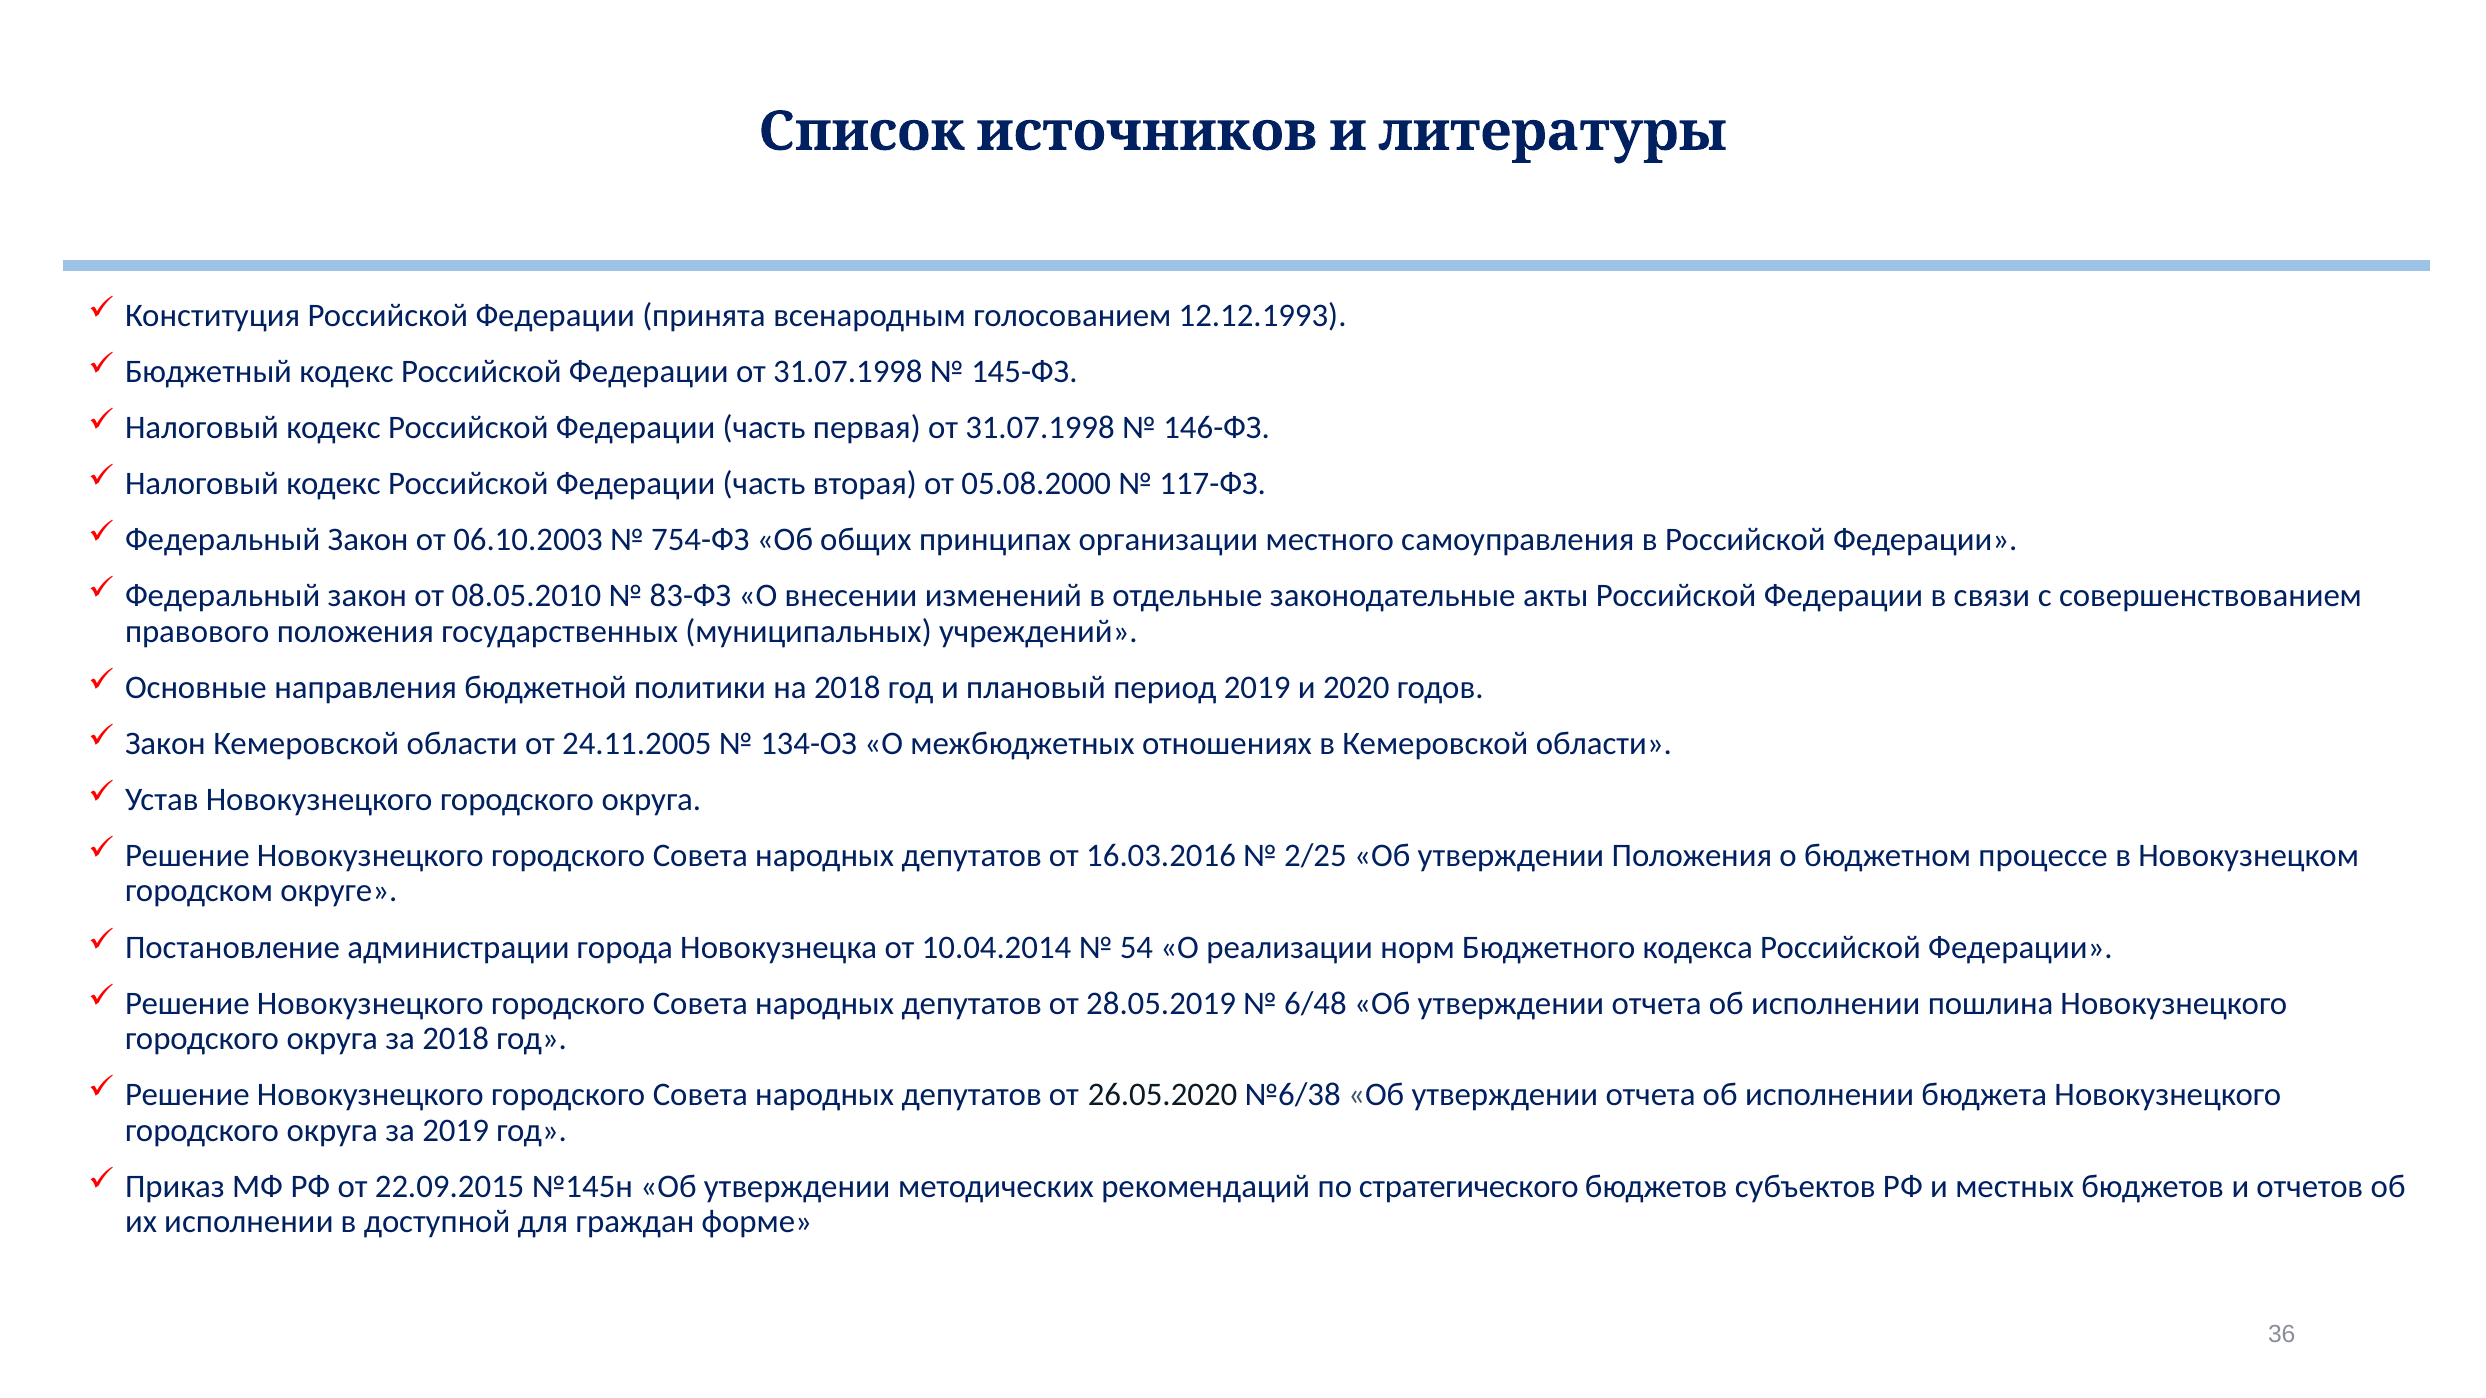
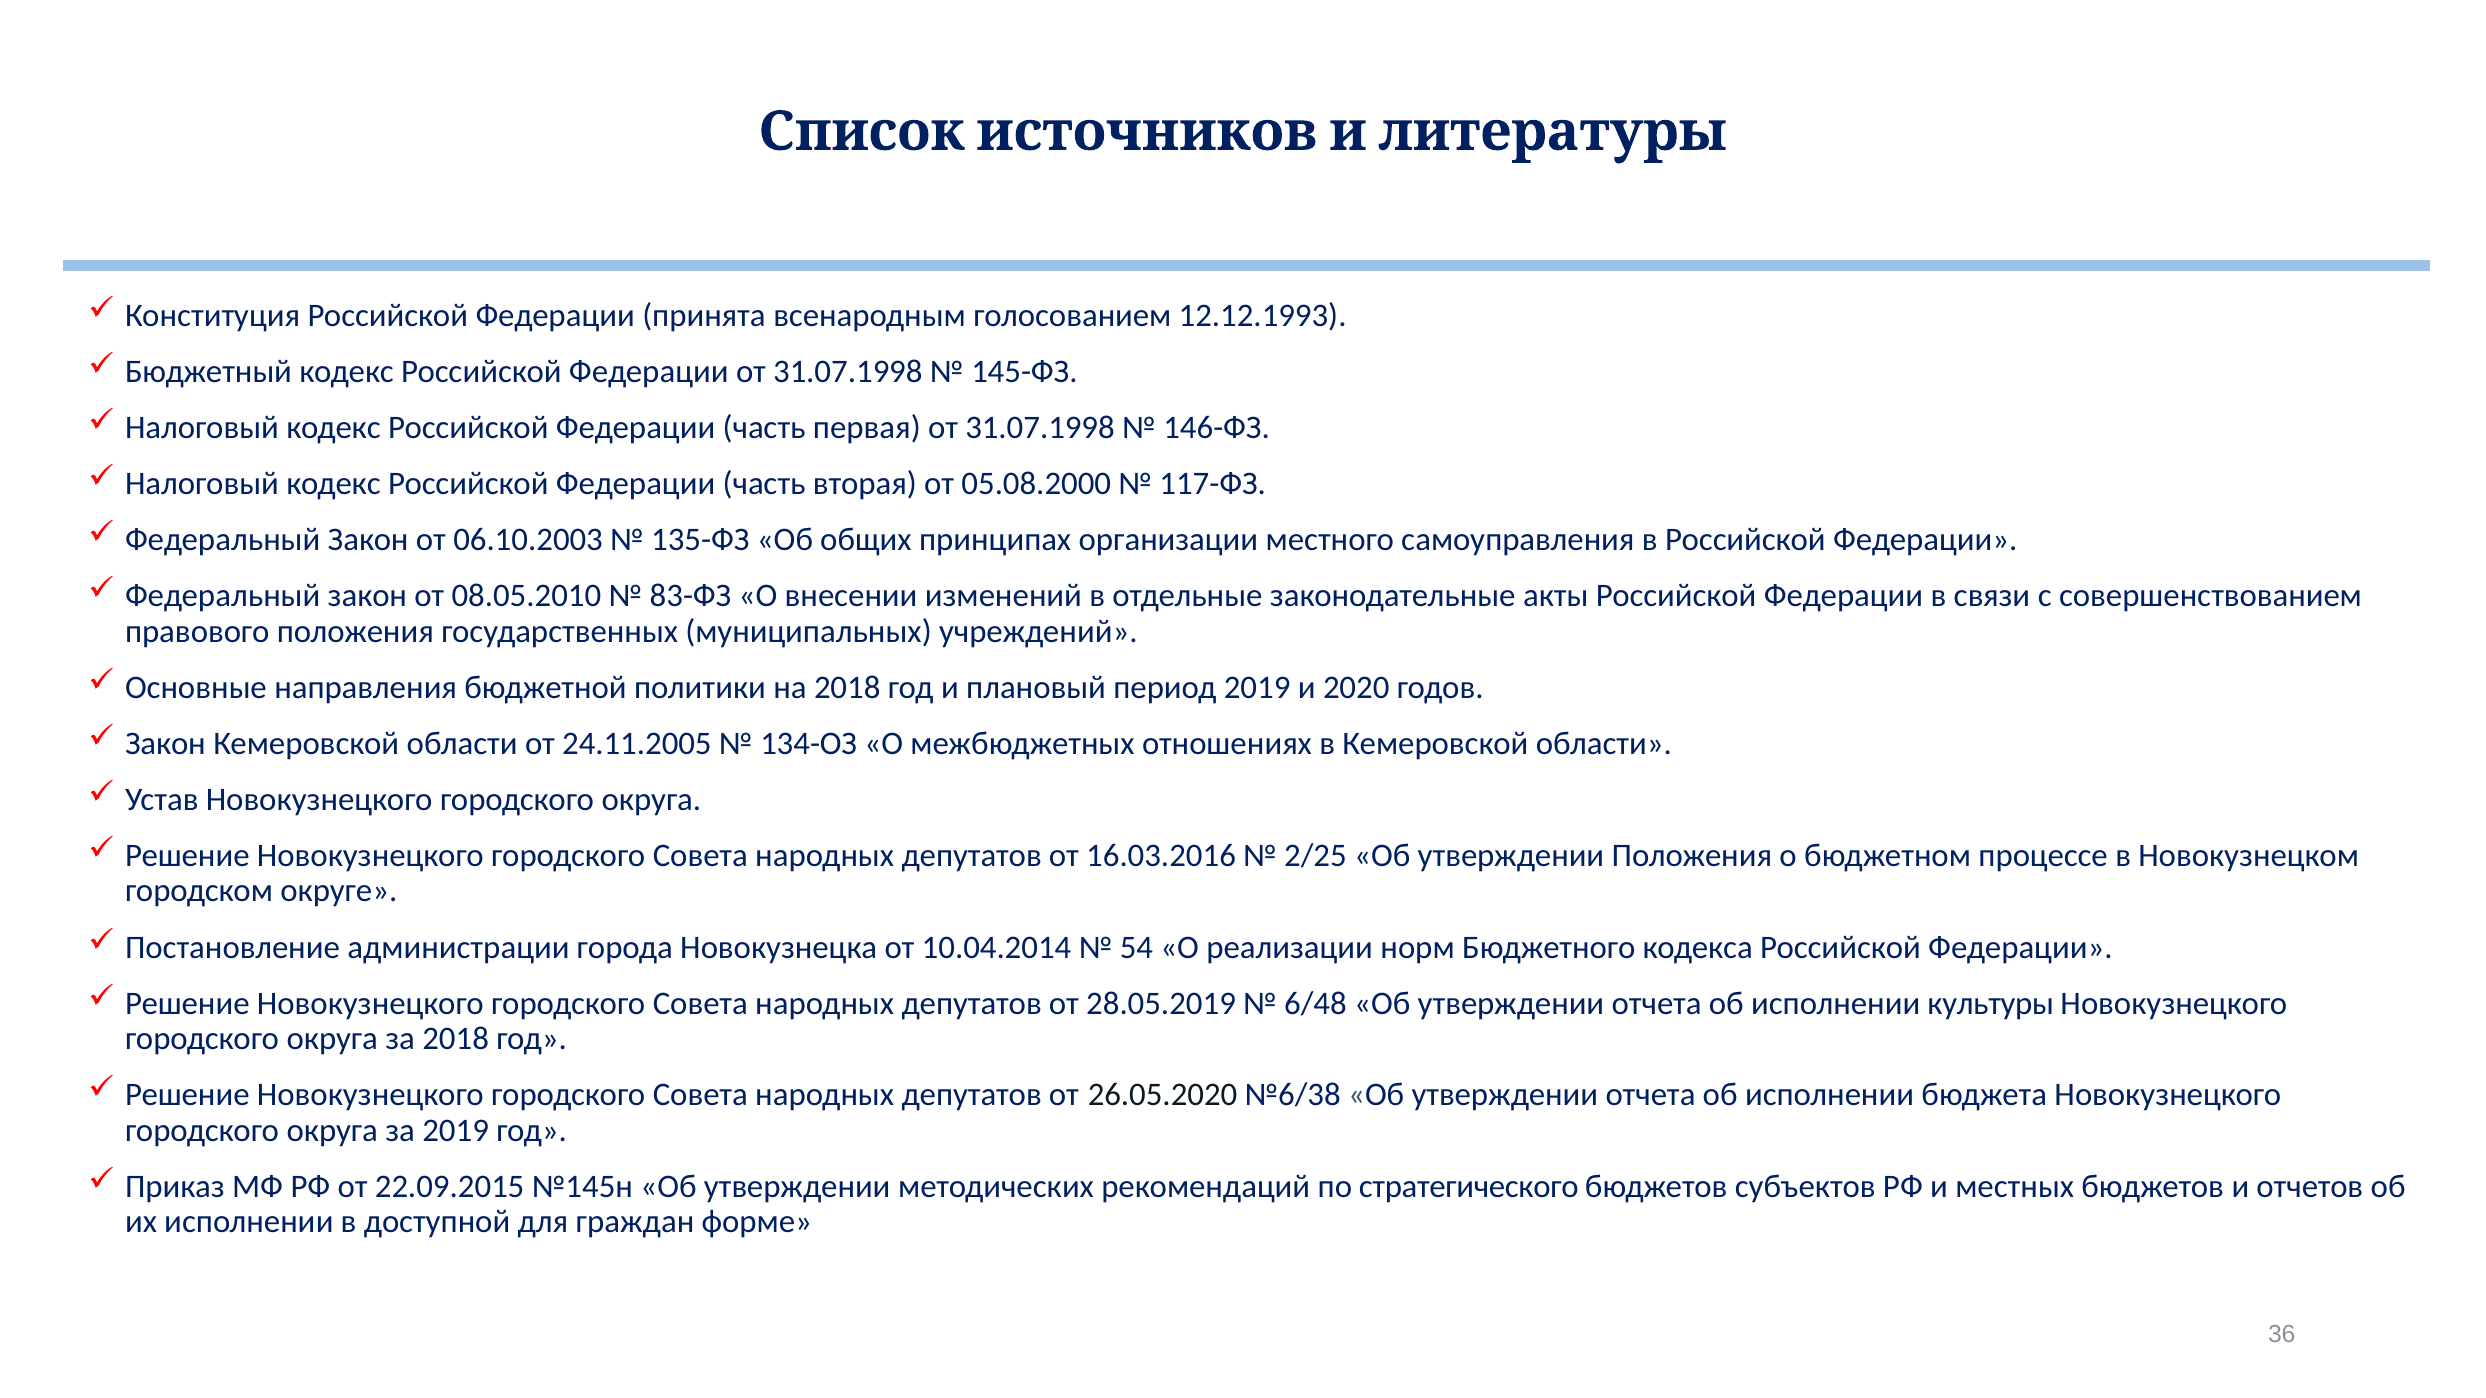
754-ФЗ: 754-ФЗ -> 135-ФЗ
пошлина: пошлина -> культуры
